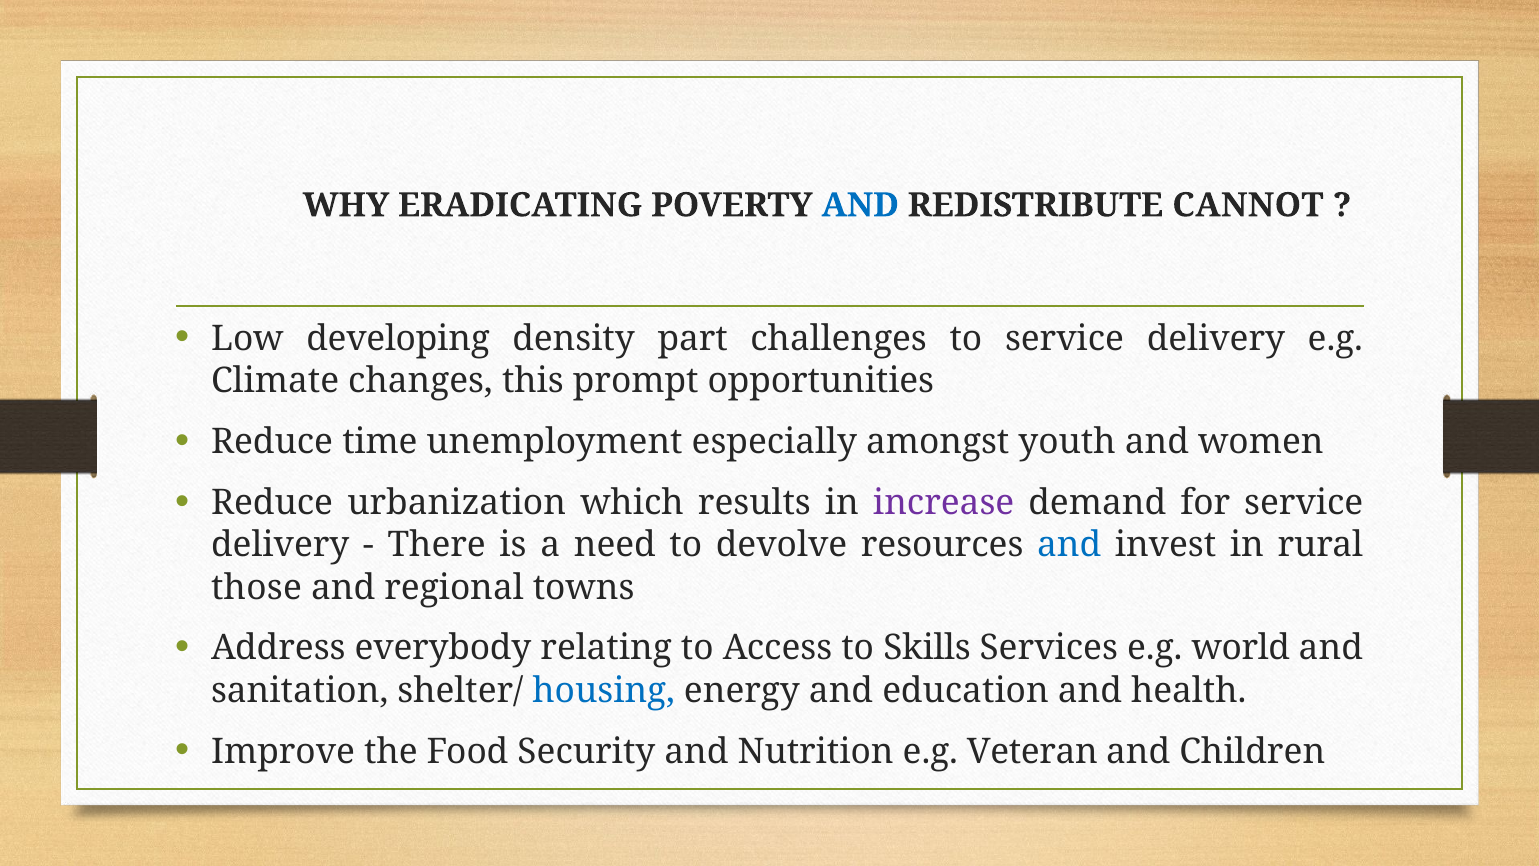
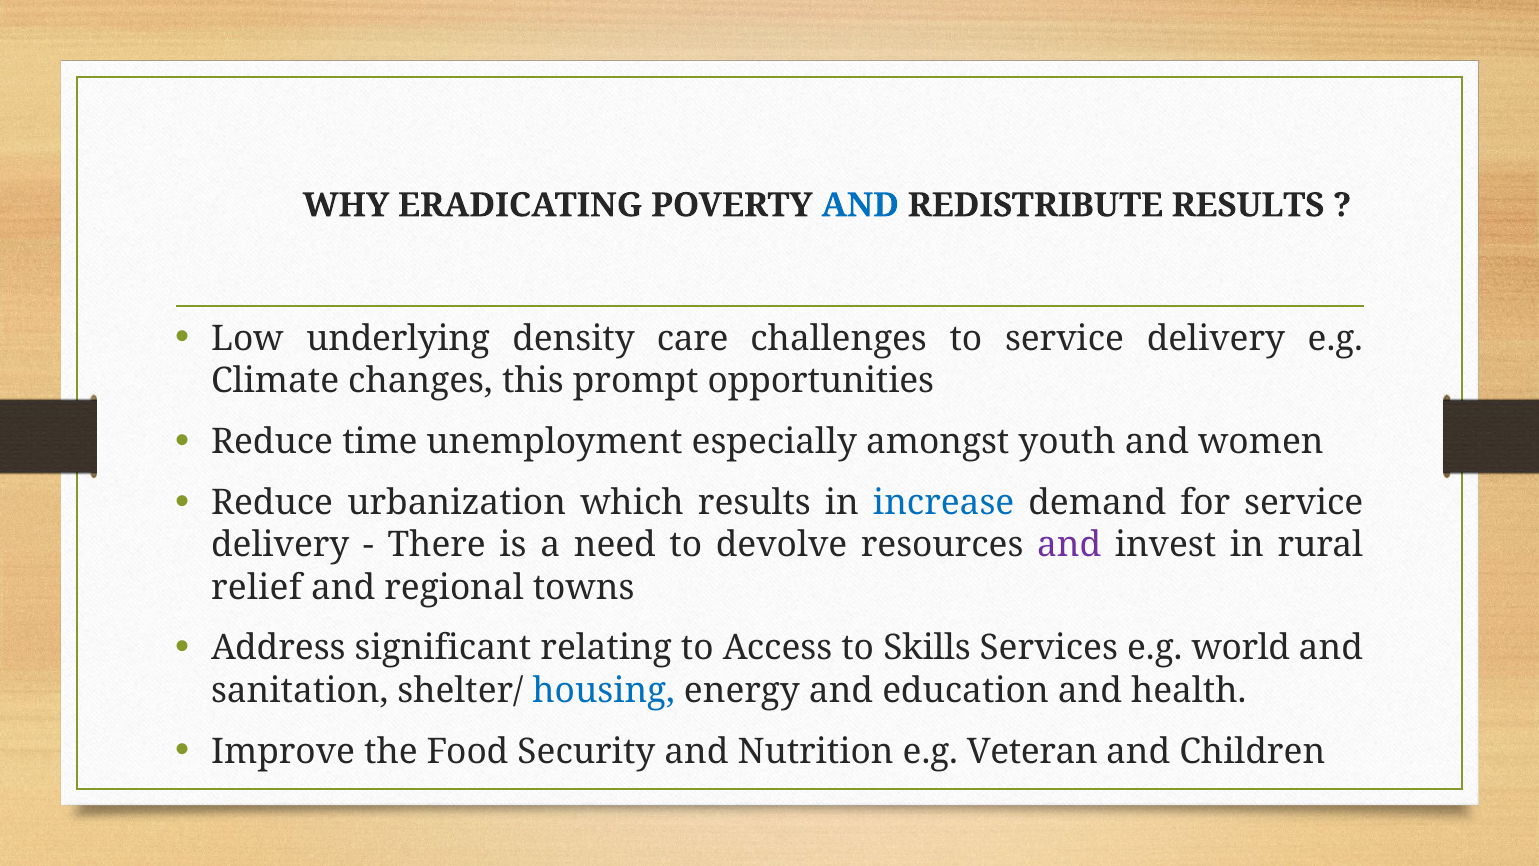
REDISTRIBUTE CANNOT: CANNOT -> RESULTS
developing: developing -> underlying
part: part -> care
increase colour: purple -> blue
and at (1069, 545) colour: blue -> purple
those: those -> relief
everybody: everybody -> significant
